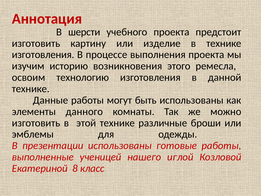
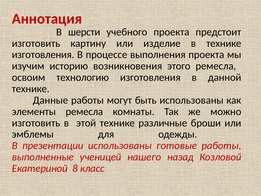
элементы данного: данного -> ремесла
иглой: иглой -> назад
